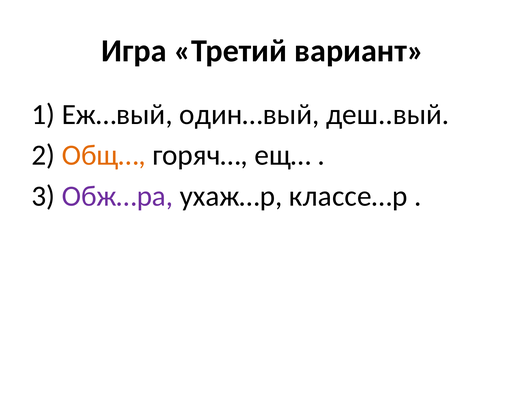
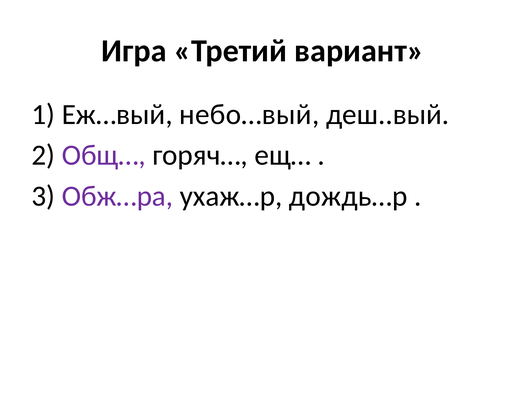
один…вый: один…вый -> небо…вый
Общ… colour: orange -> purple
классе…р: классе…р -> дождь…р
